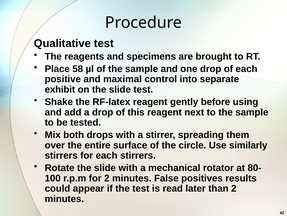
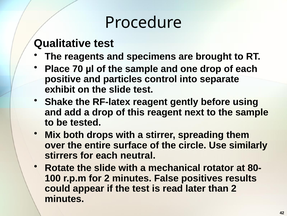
58: 58 -> 70
maximal: maximal -> particles
each stirrers: stirrers -> neutral
